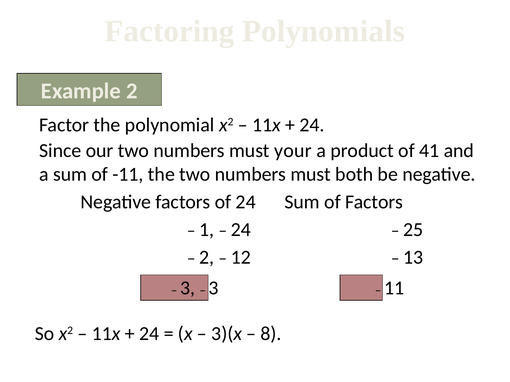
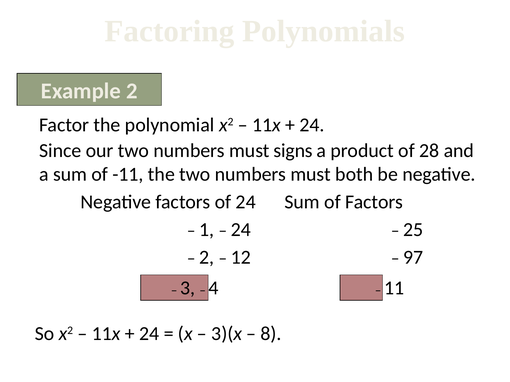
your: your -> signs
41: 41 -> 28
13: 13 -> 97
3 at (214, 288): 3 -> 4
